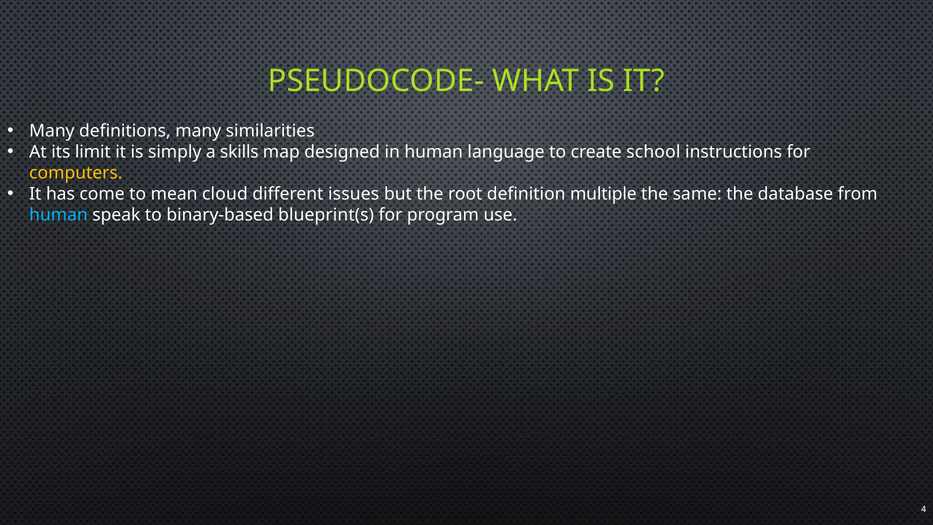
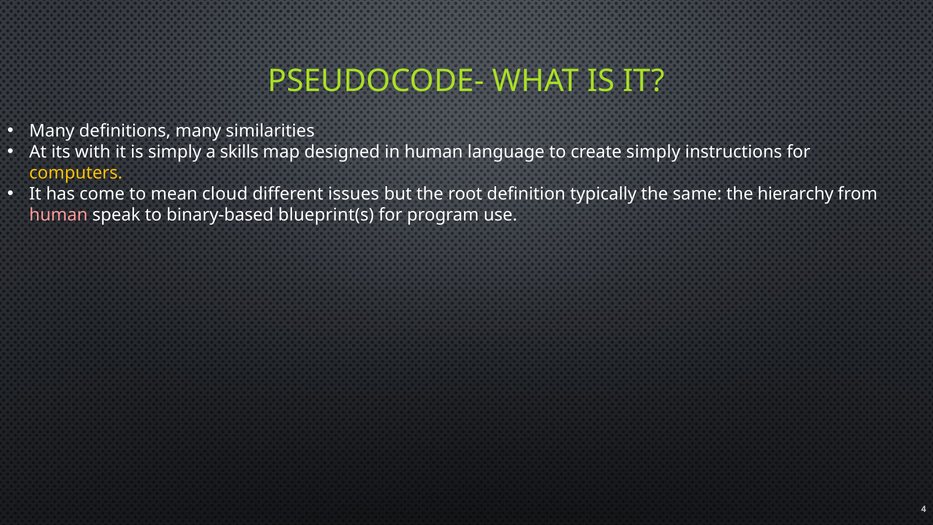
limit: limit -> with
create school: school -> simply
multiple: multiple -> typically
database: database -> hierarchy
human at (58, 215) colour: light blue -> pink
